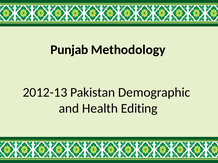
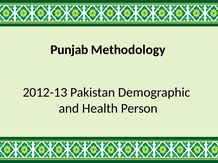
Editing: Editing -> Person
